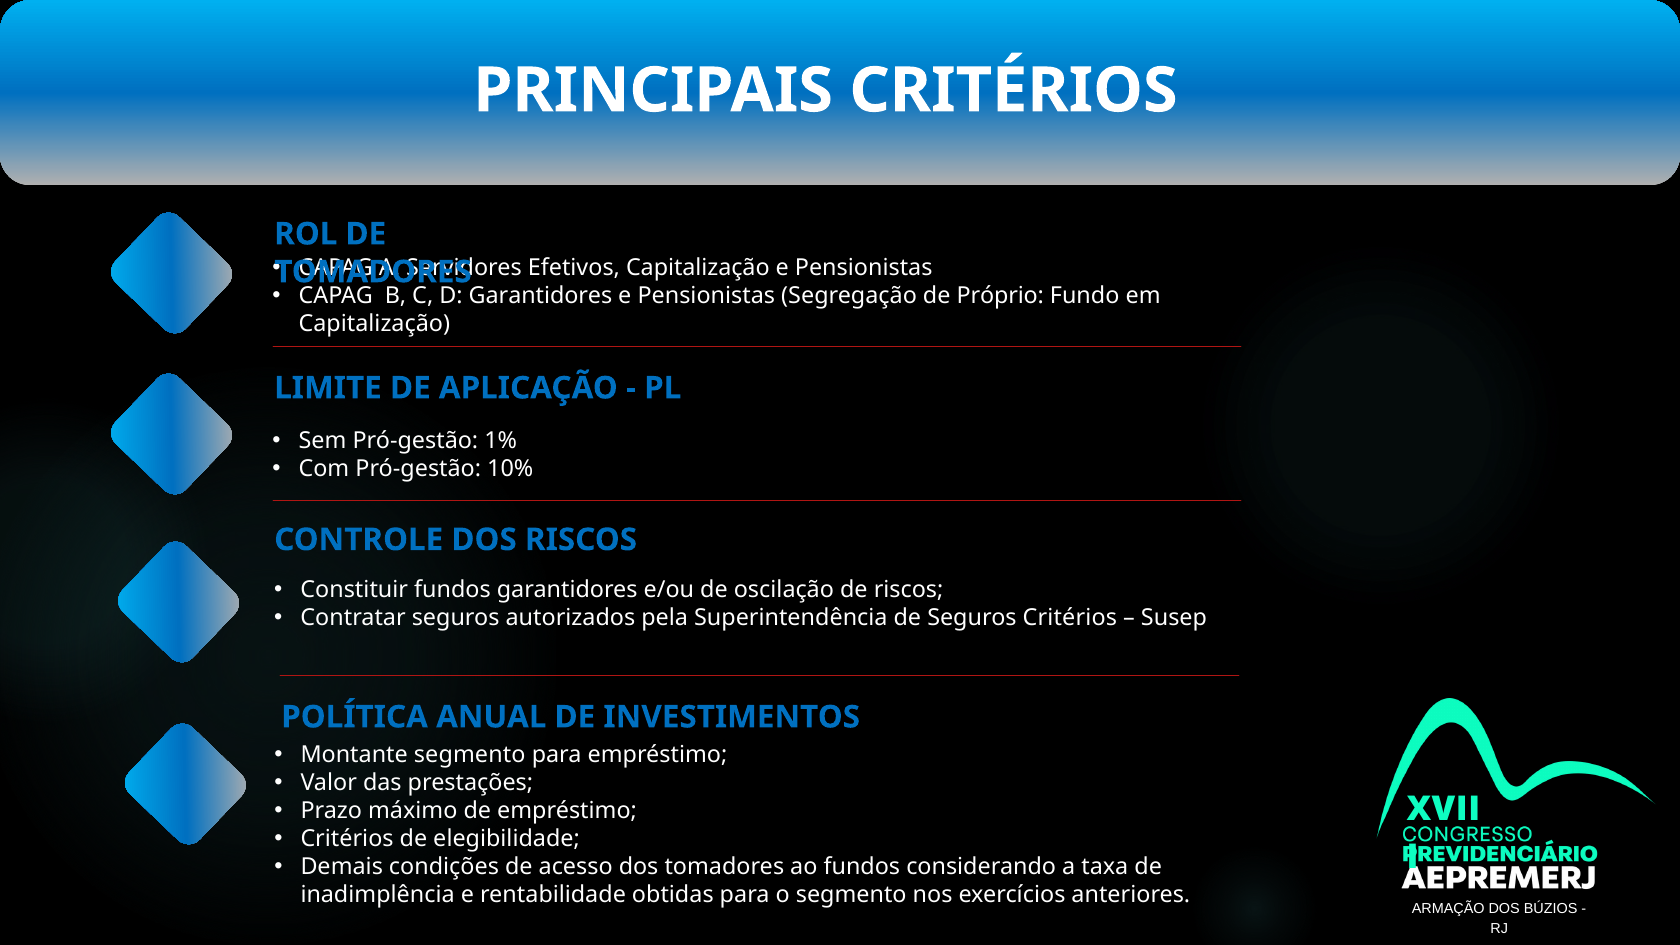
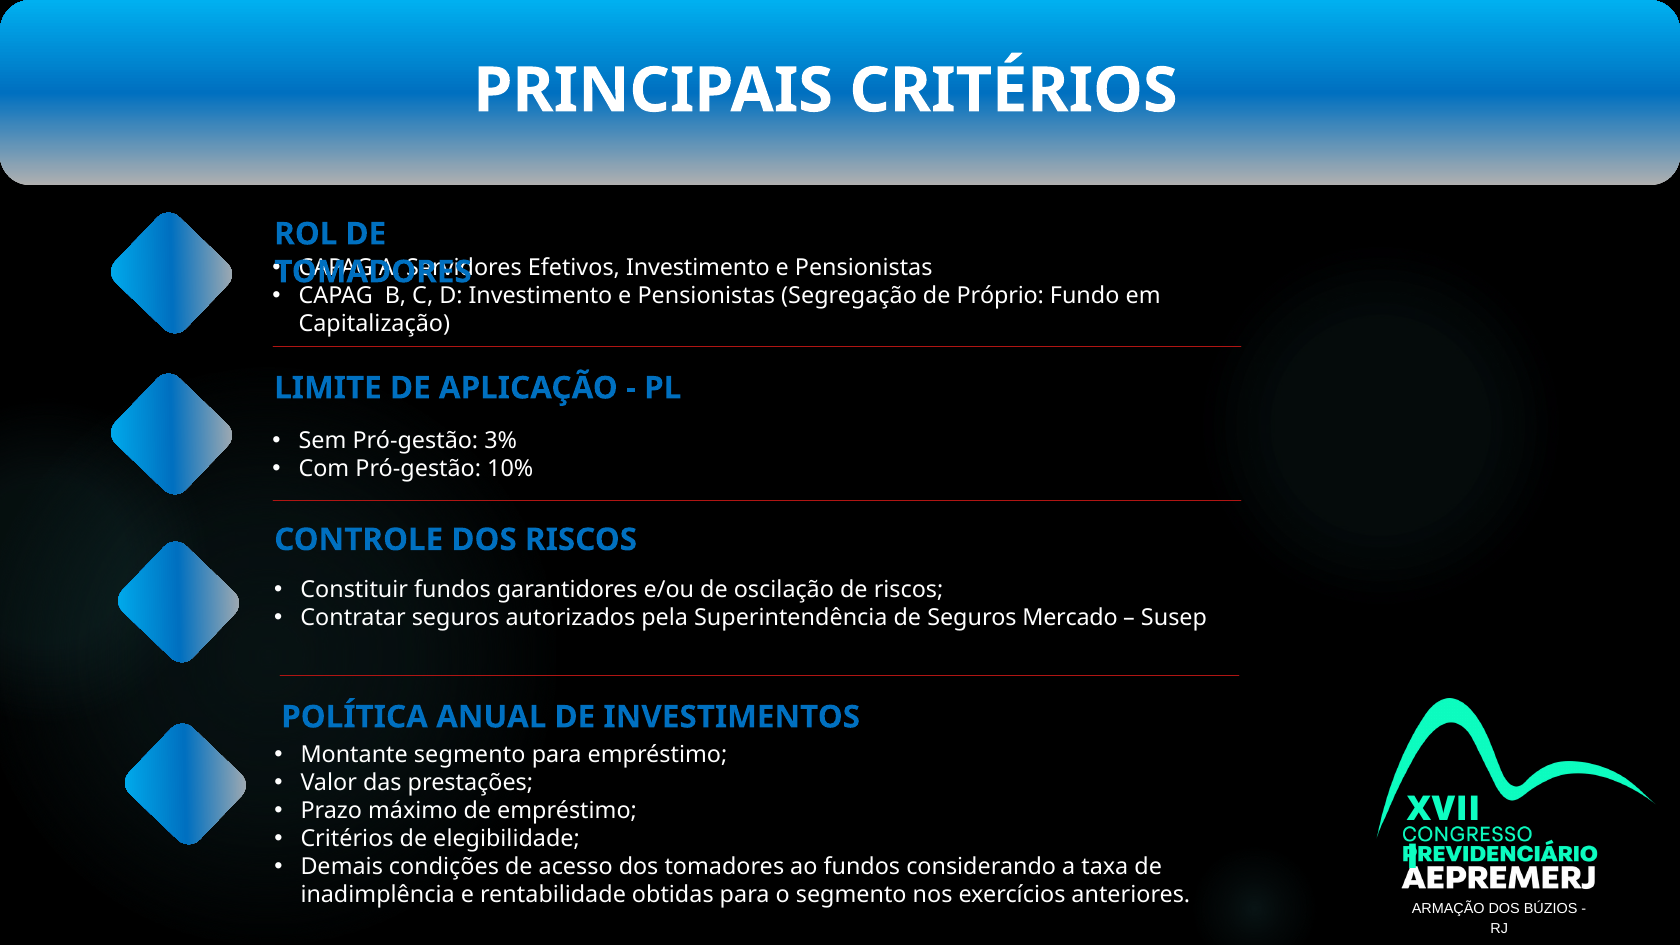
Efetivos Capitalização: Capitalização -> Investimento
Garantidores at (540, 296): Garantidores -> Investimento
1%: 1% -> 3%
Seguros Critérios: Critérios -> Mercado
